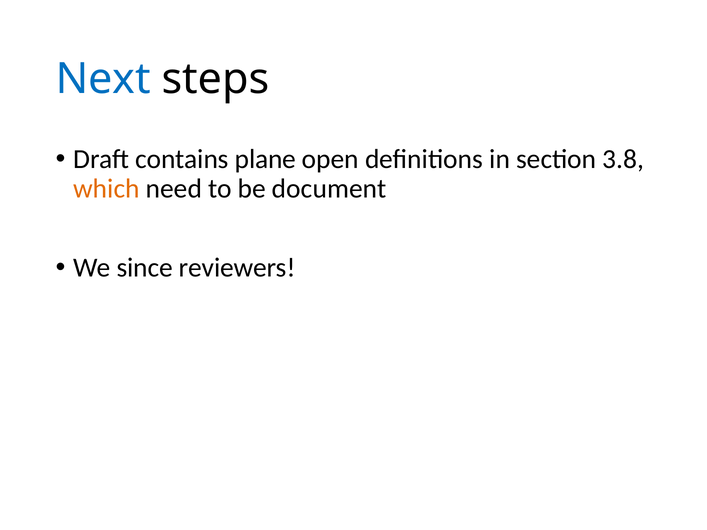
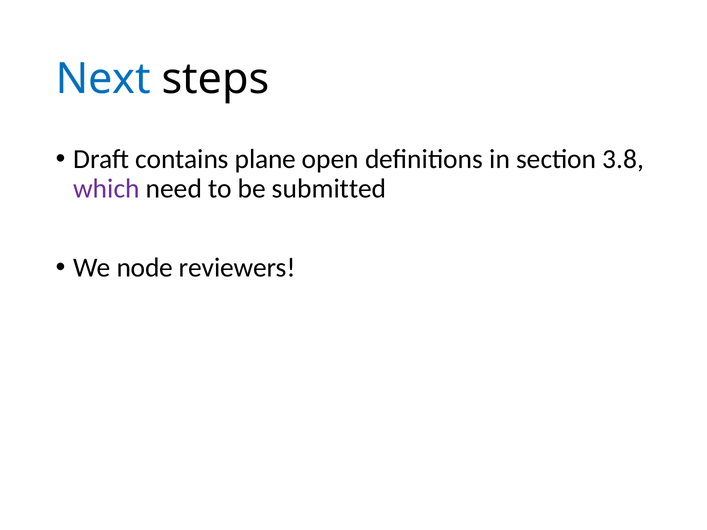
which colour: orange -> purple
document: document -> submitted
since: since -> node
